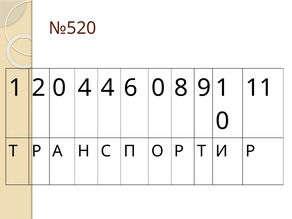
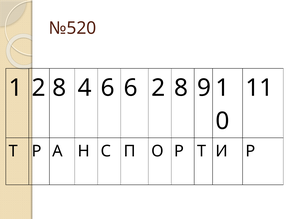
1 2 0: 0 -> 8
4 4: 4 -> 6
6 0: 0 -> 2
